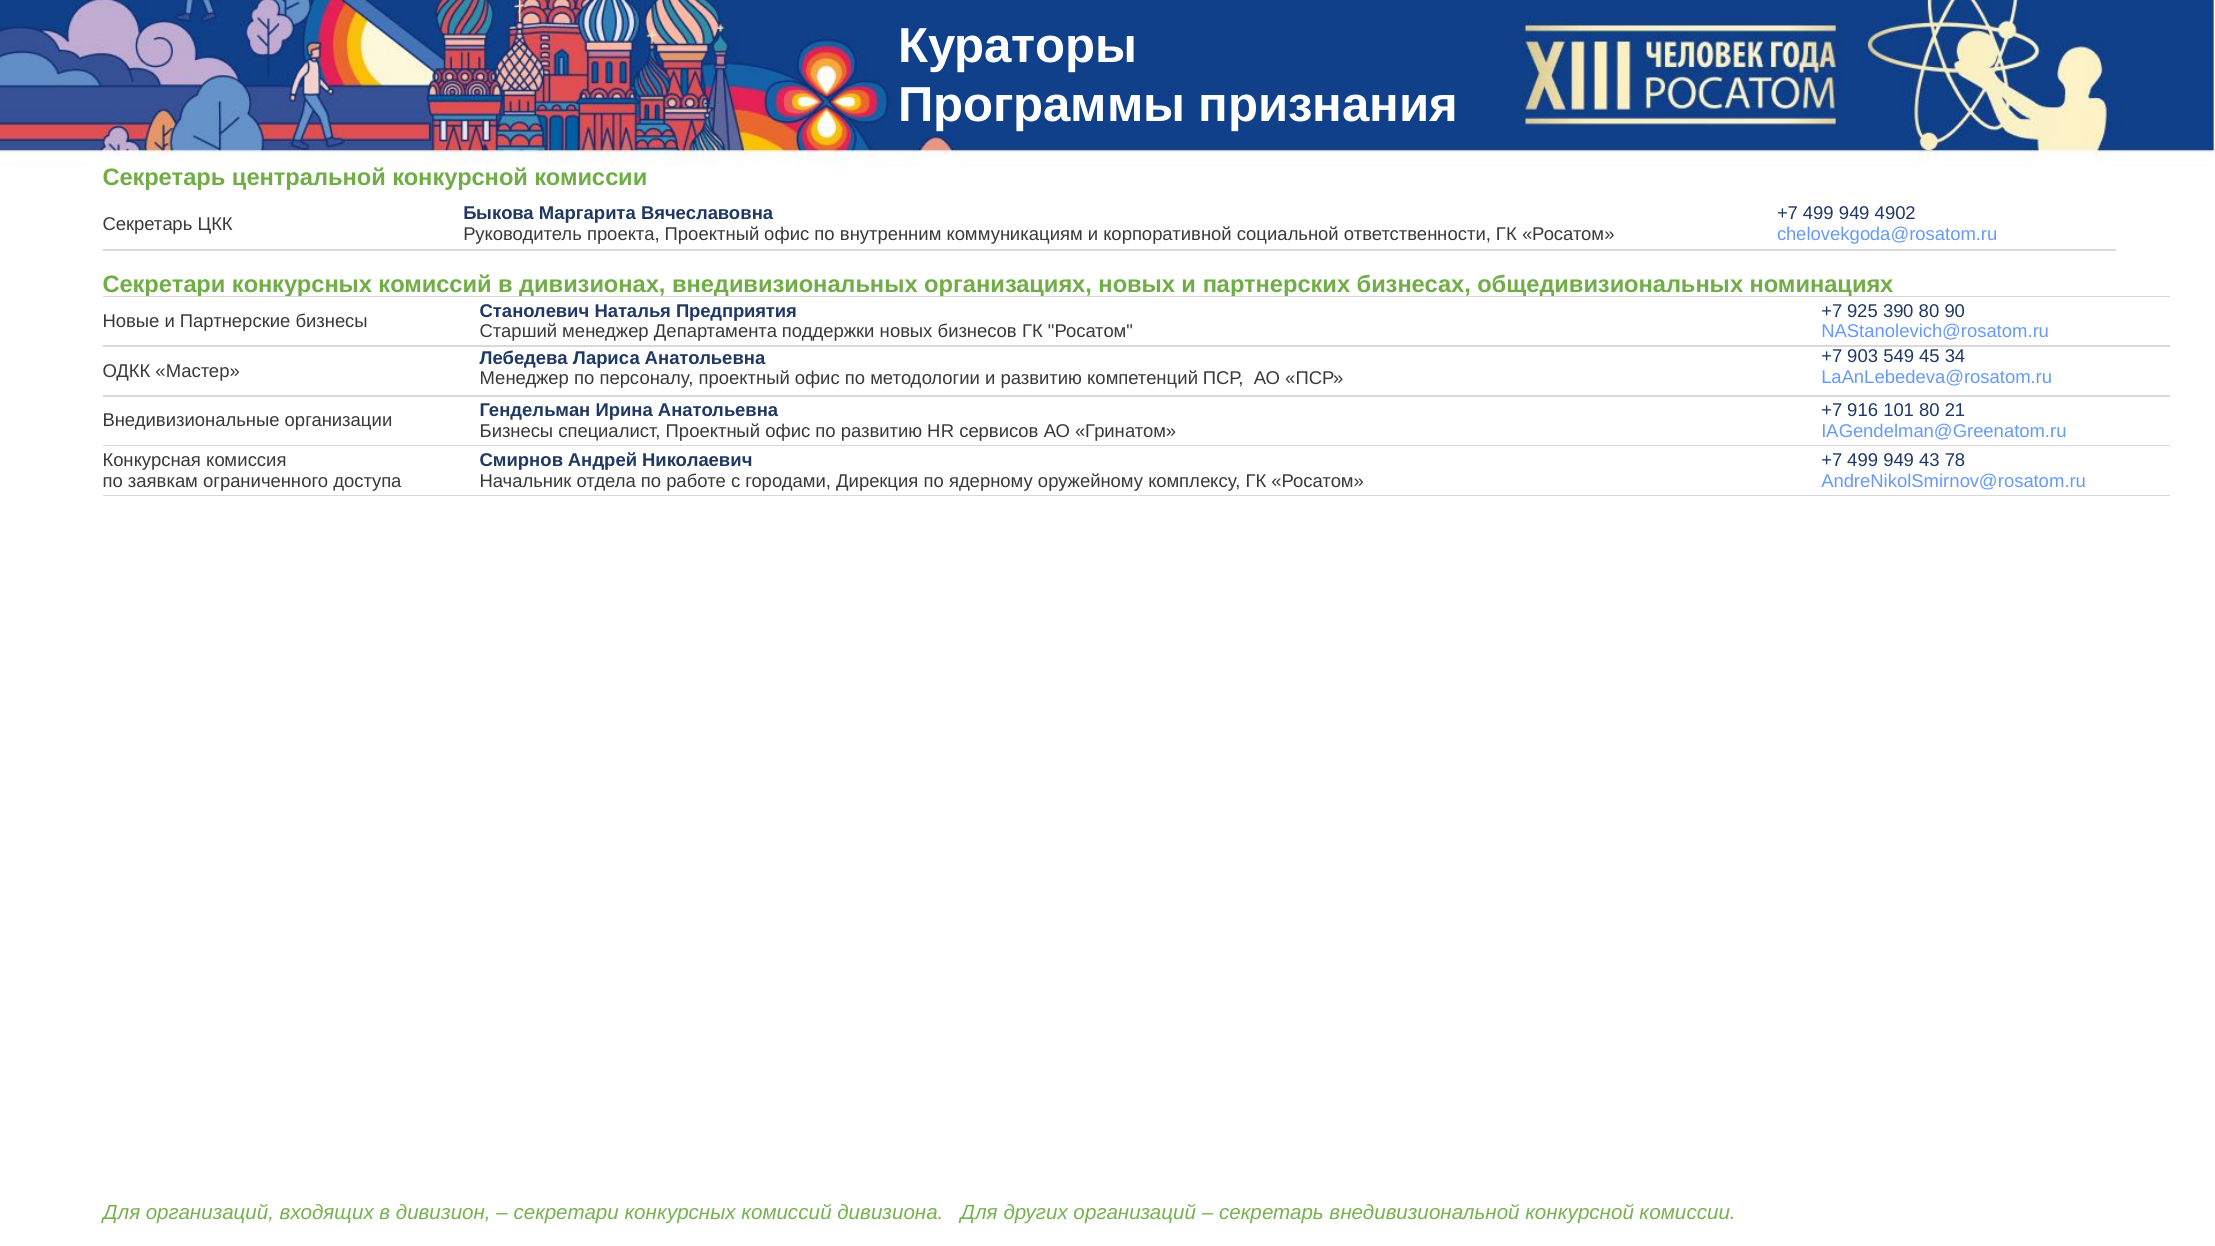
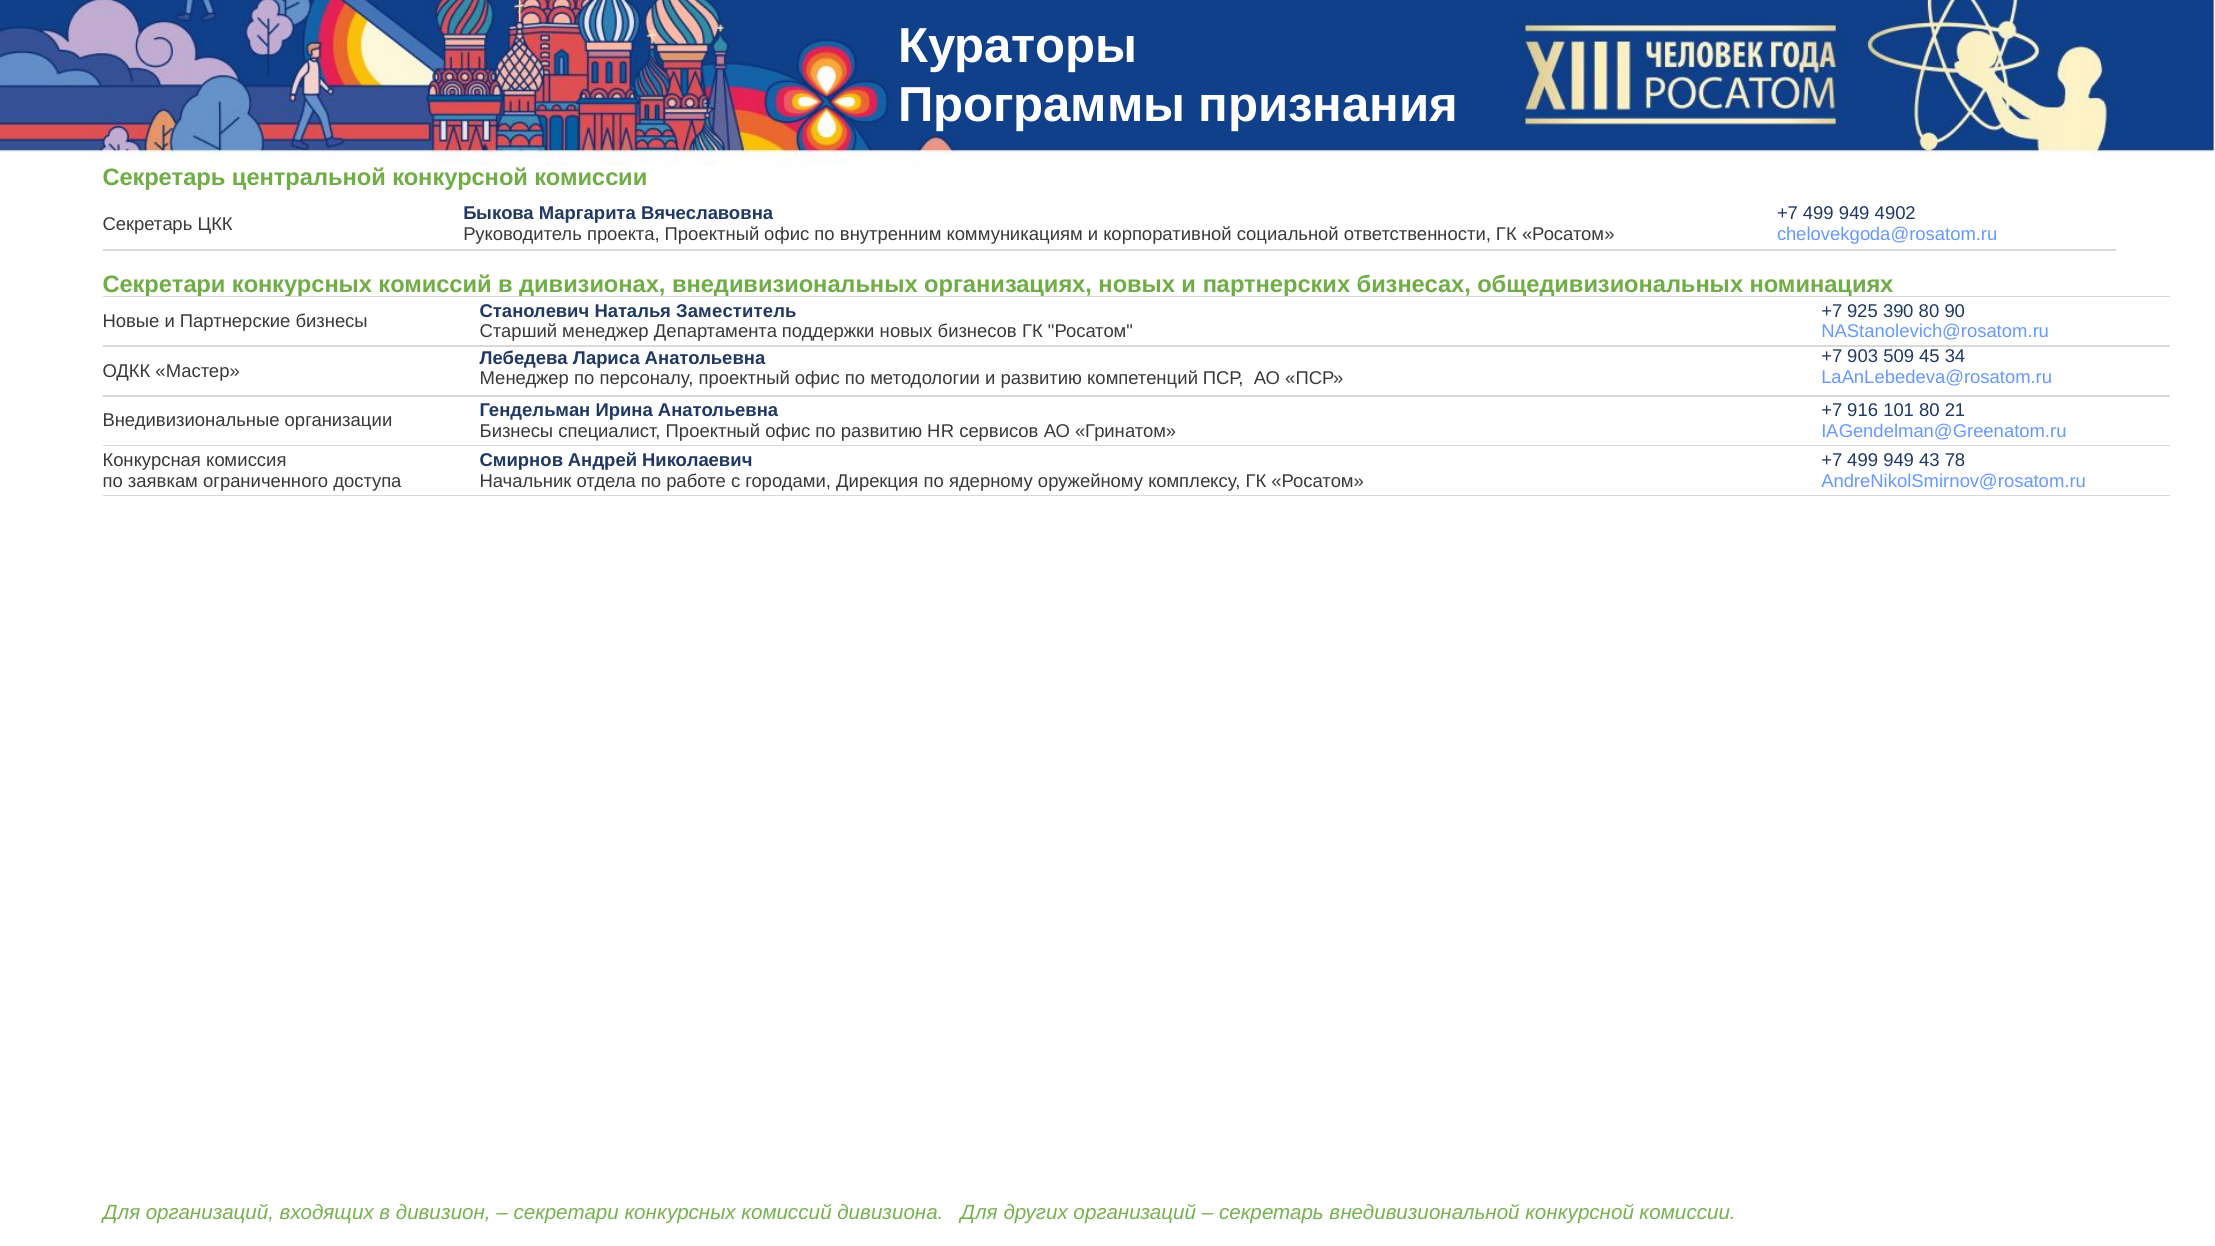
Предприятия: Предприятия -> Заместитель
549: 549 -> 509
